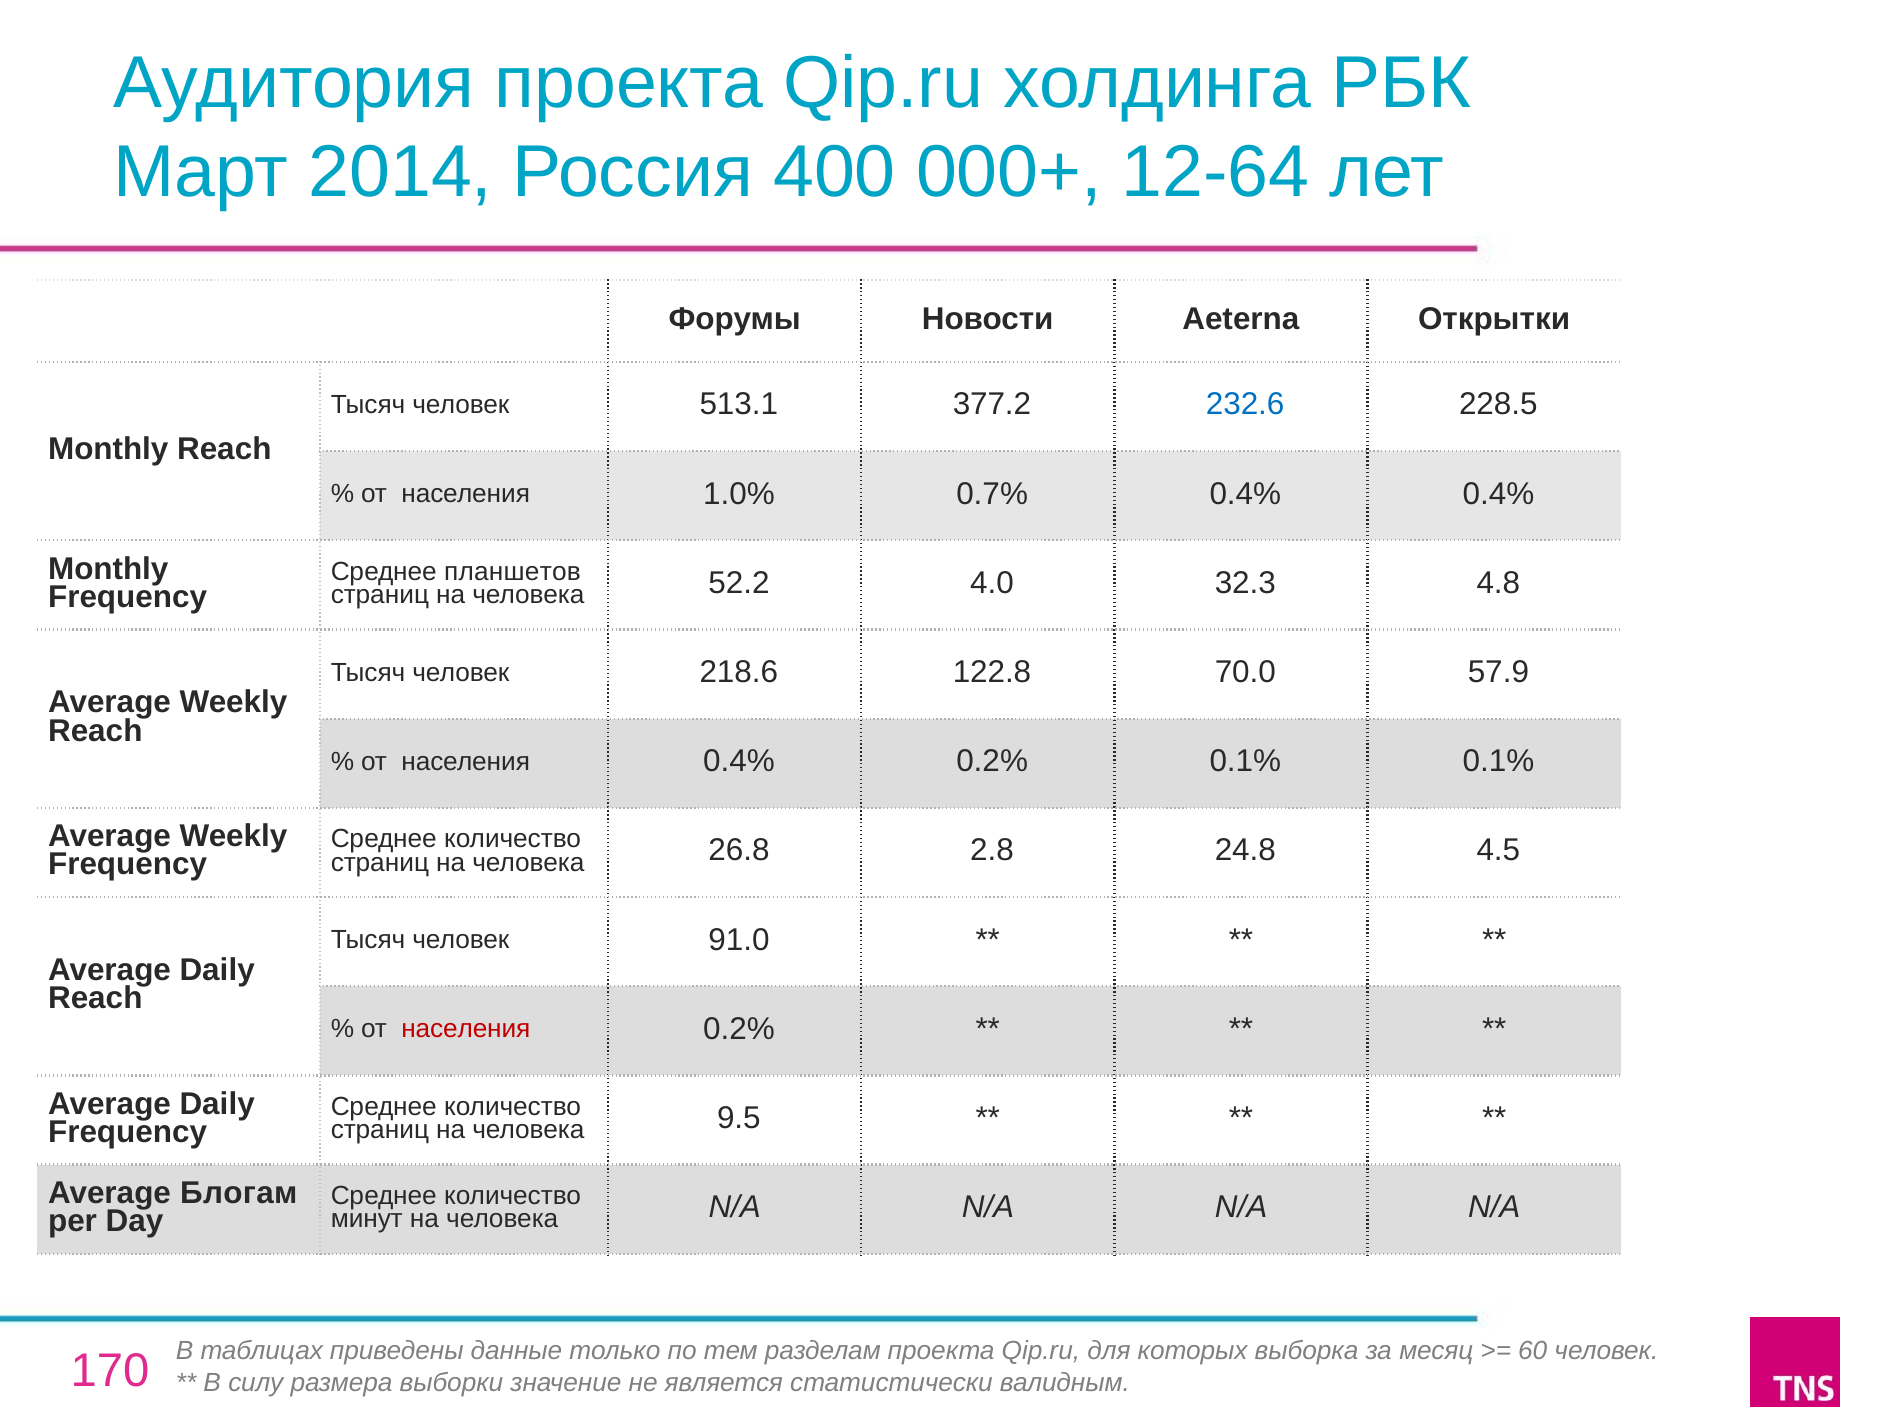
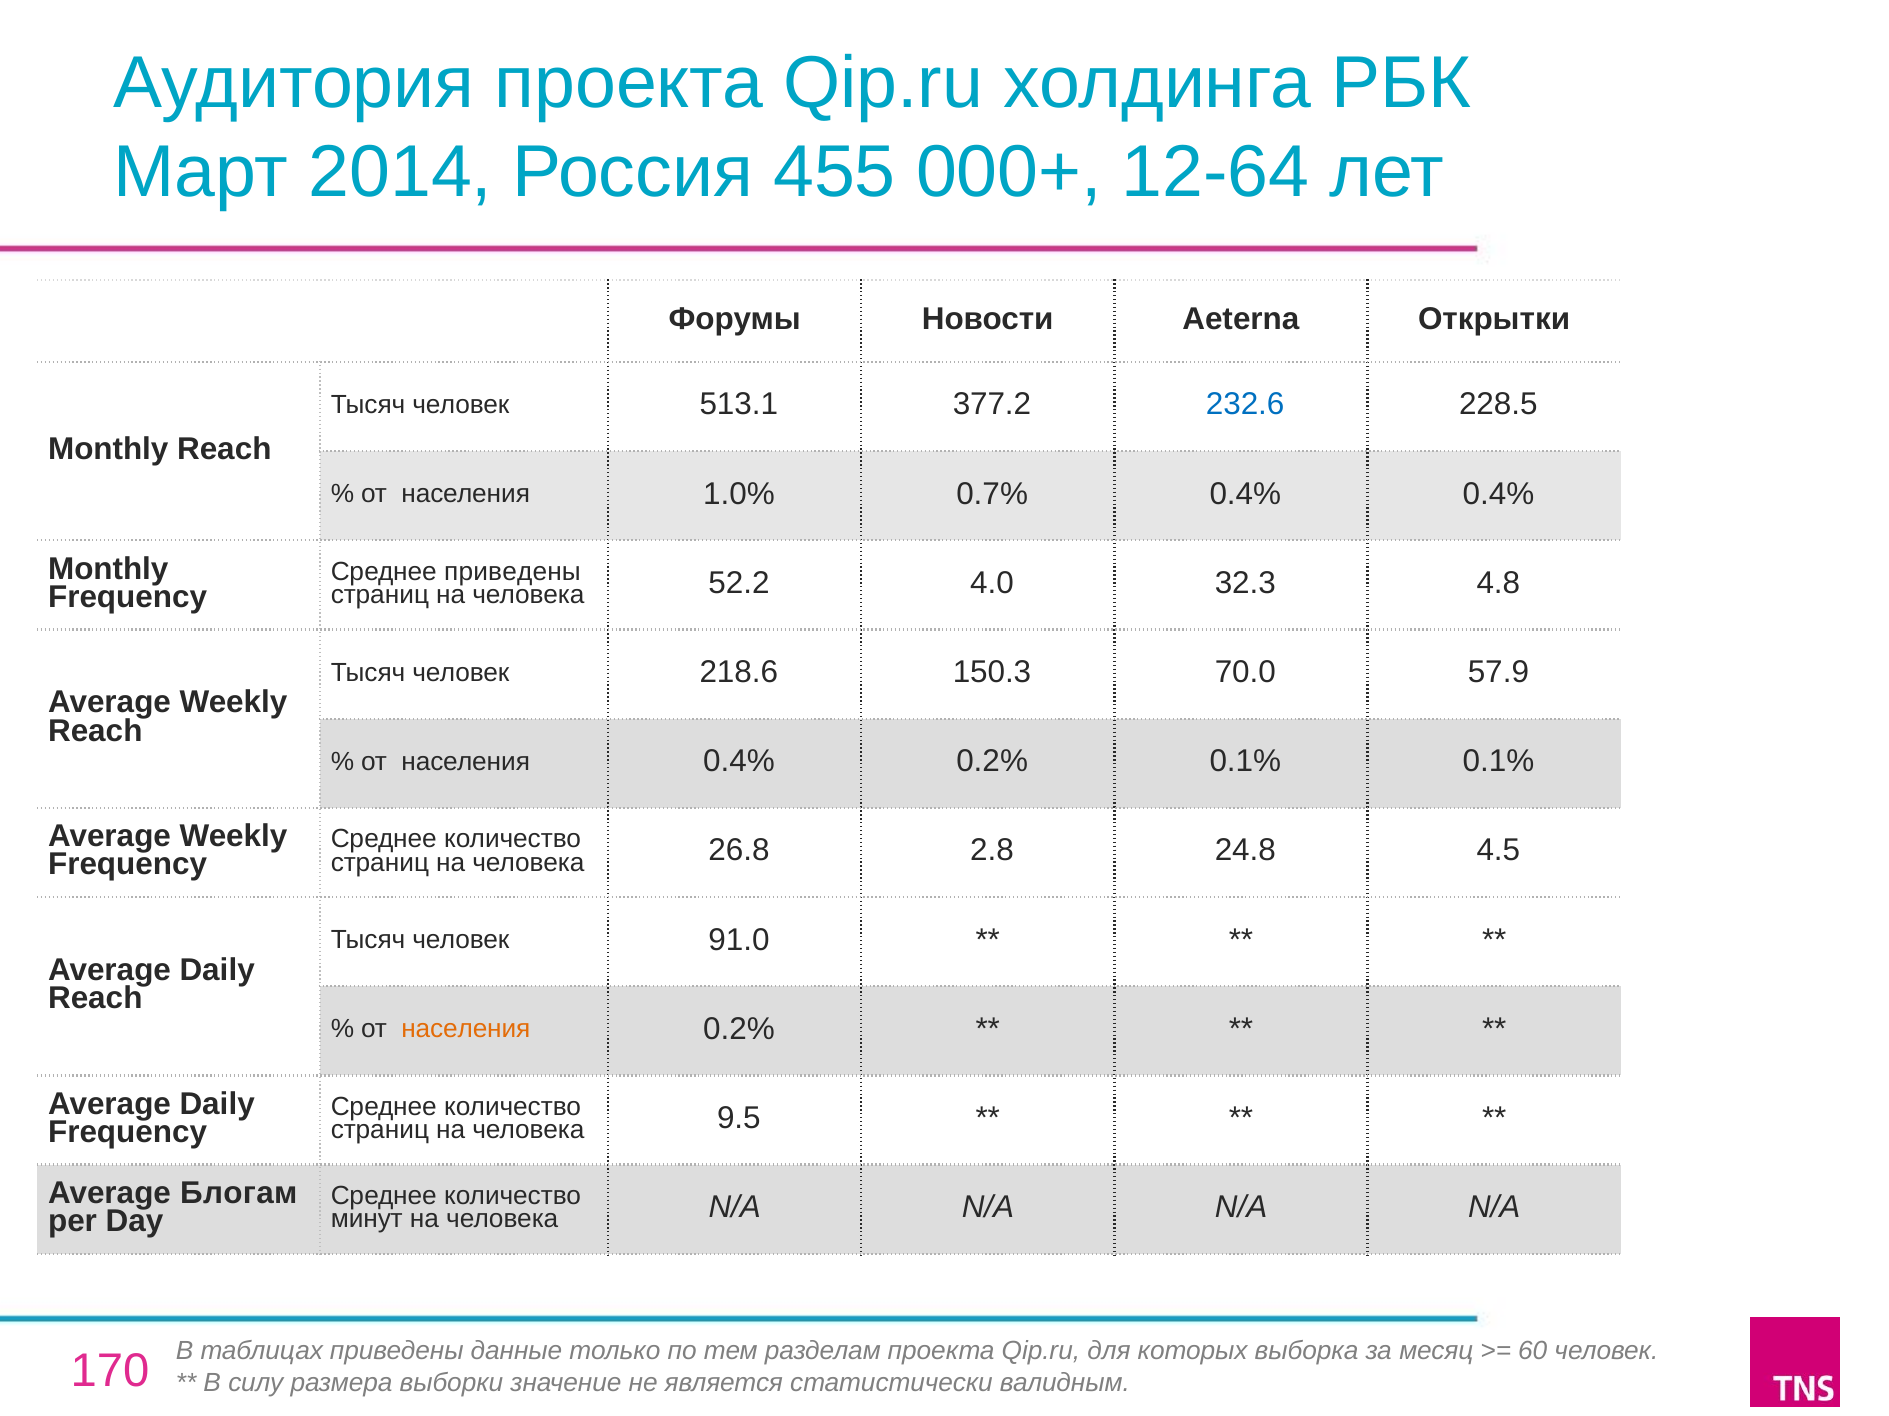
400: 400 -> 455
Среднее планшетов: планшетов -> приведены
122.8: 122.8 -> 150.3
населения at (466, 1030) colour: red -> orange
